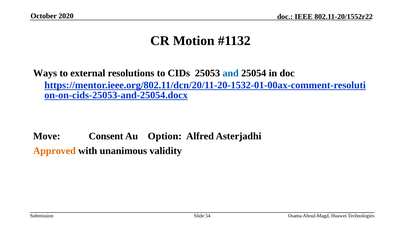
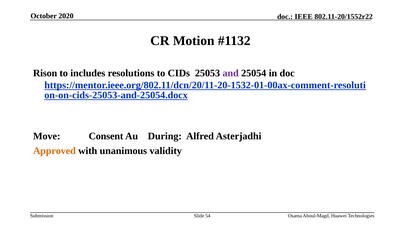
Ways: Ways -> Rison
external: external -> includes
and colour: blue -> purple
Option: Option -> During
